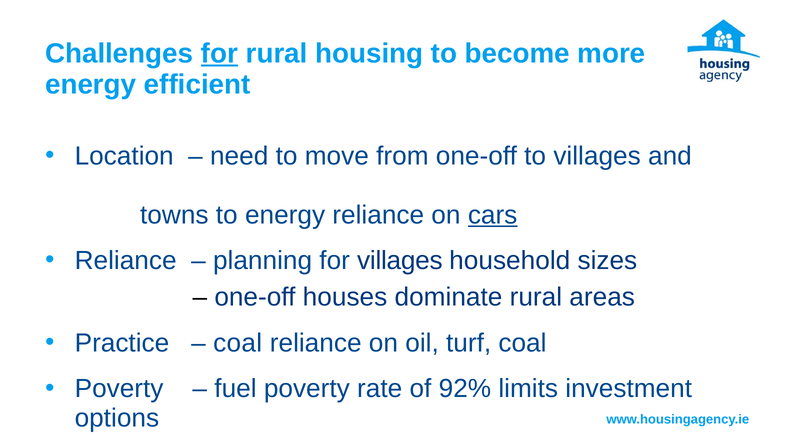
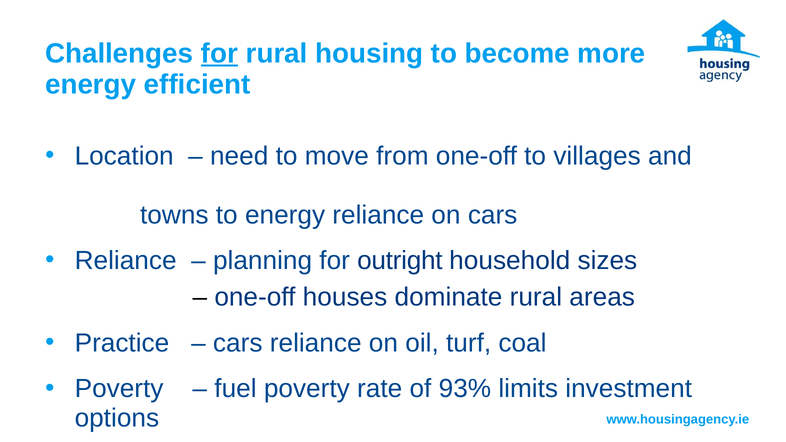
cars at (493, 215) underline: present -> none
for villages: villages -> outright
coal at (238, 343): coal -> cars
92%: 92% -> 93%
